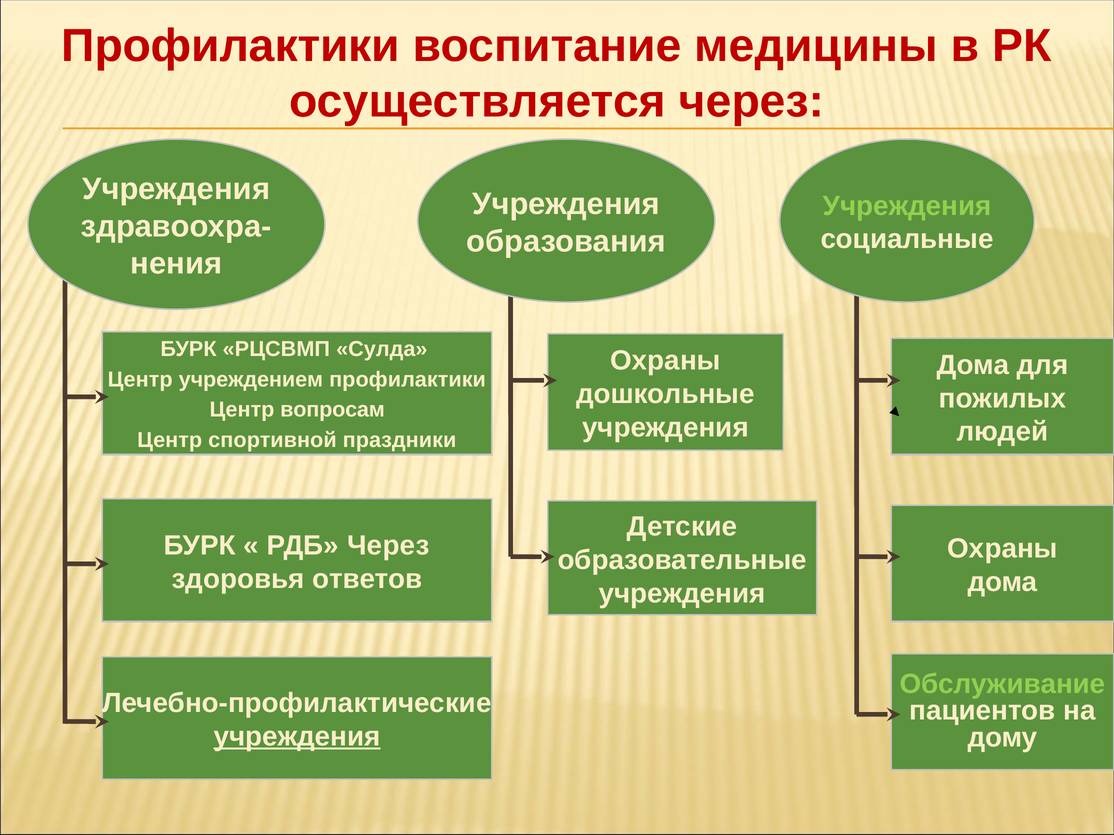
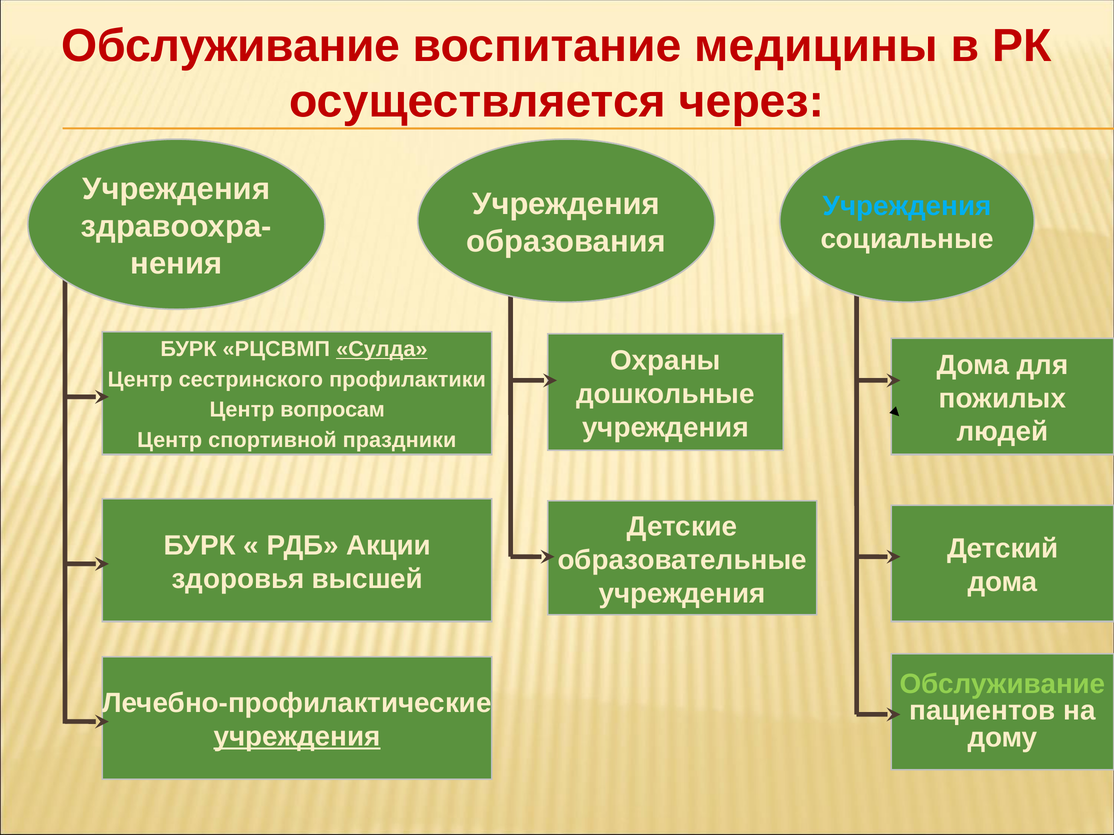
Профилактики at (231, 46): Профилактики -> Обслуживание
Учреждения at (907, 206) colour: light green -> light blue
Сулда underline: none -> present
учреждением: учреждением -> сестринского
РДБ Через: Через -> Акции
Охраны at (1003, 549): Охраны -> Детский
ответов: ответов -> высшей
